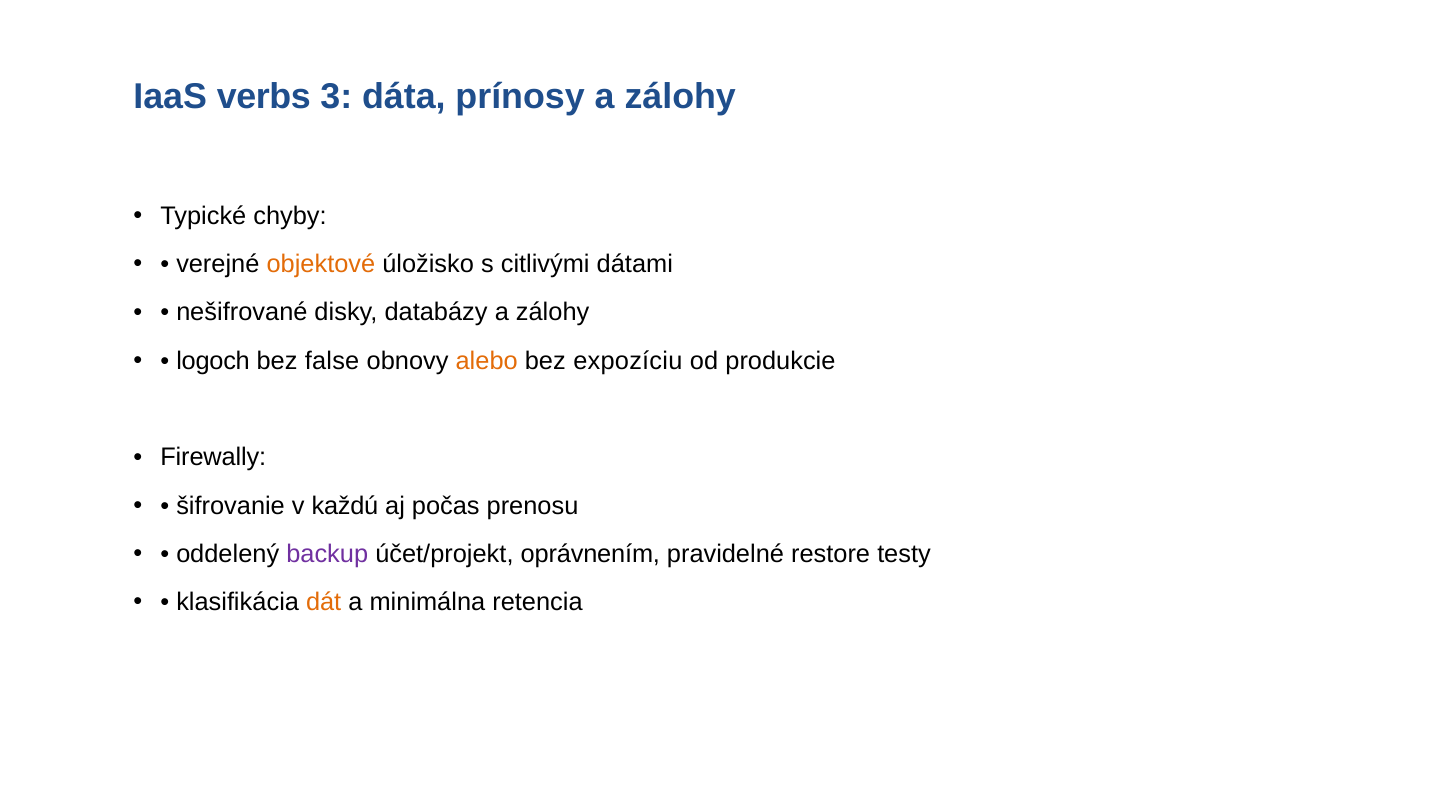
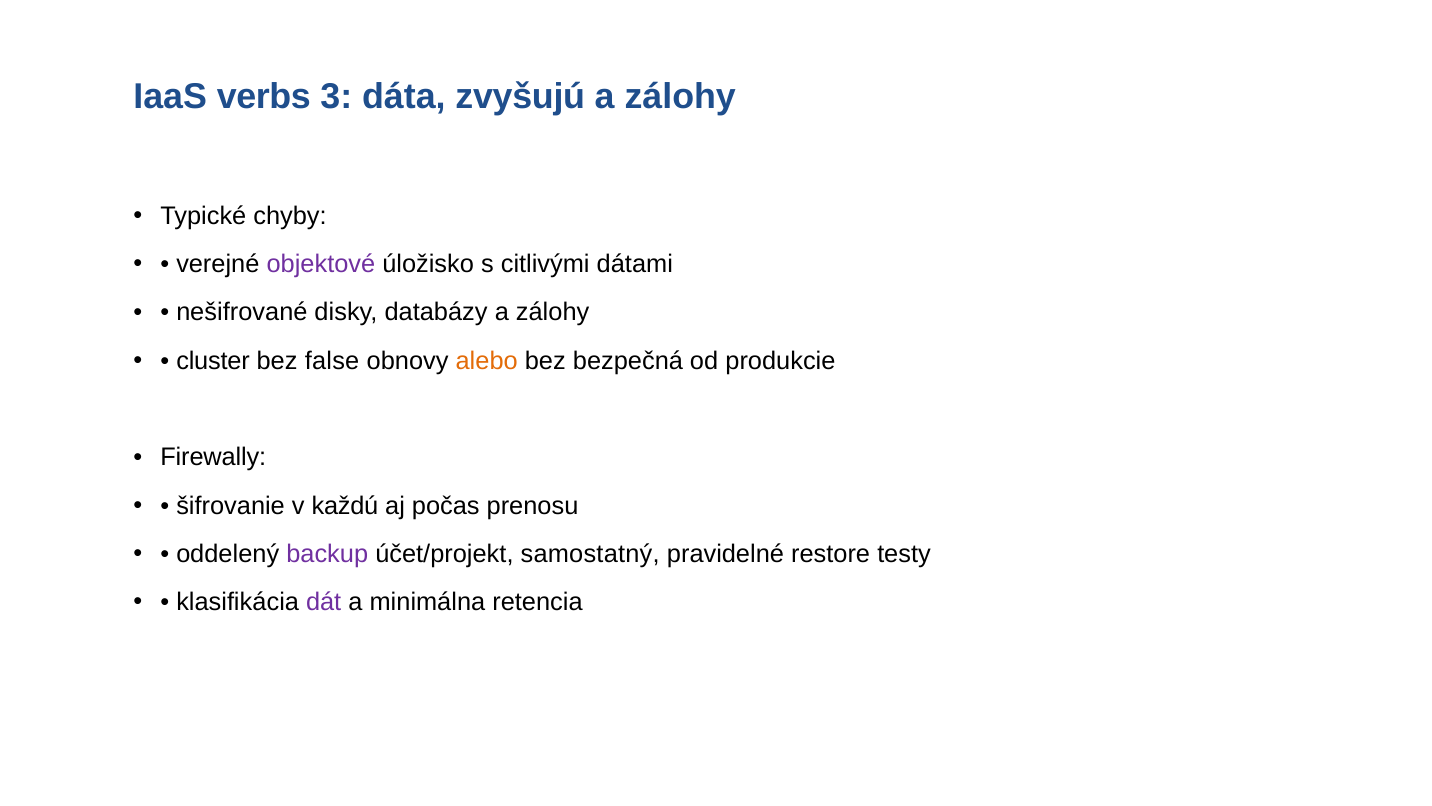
prínosy: prínosy -> zvyšujú
objektové colour: orange -> purple
logoch: logoch -> cluster
expozíciu: expozíciu -> bezpečná
oprávnením: oprávnením -> samostatný
dát colour: orange -> purple
